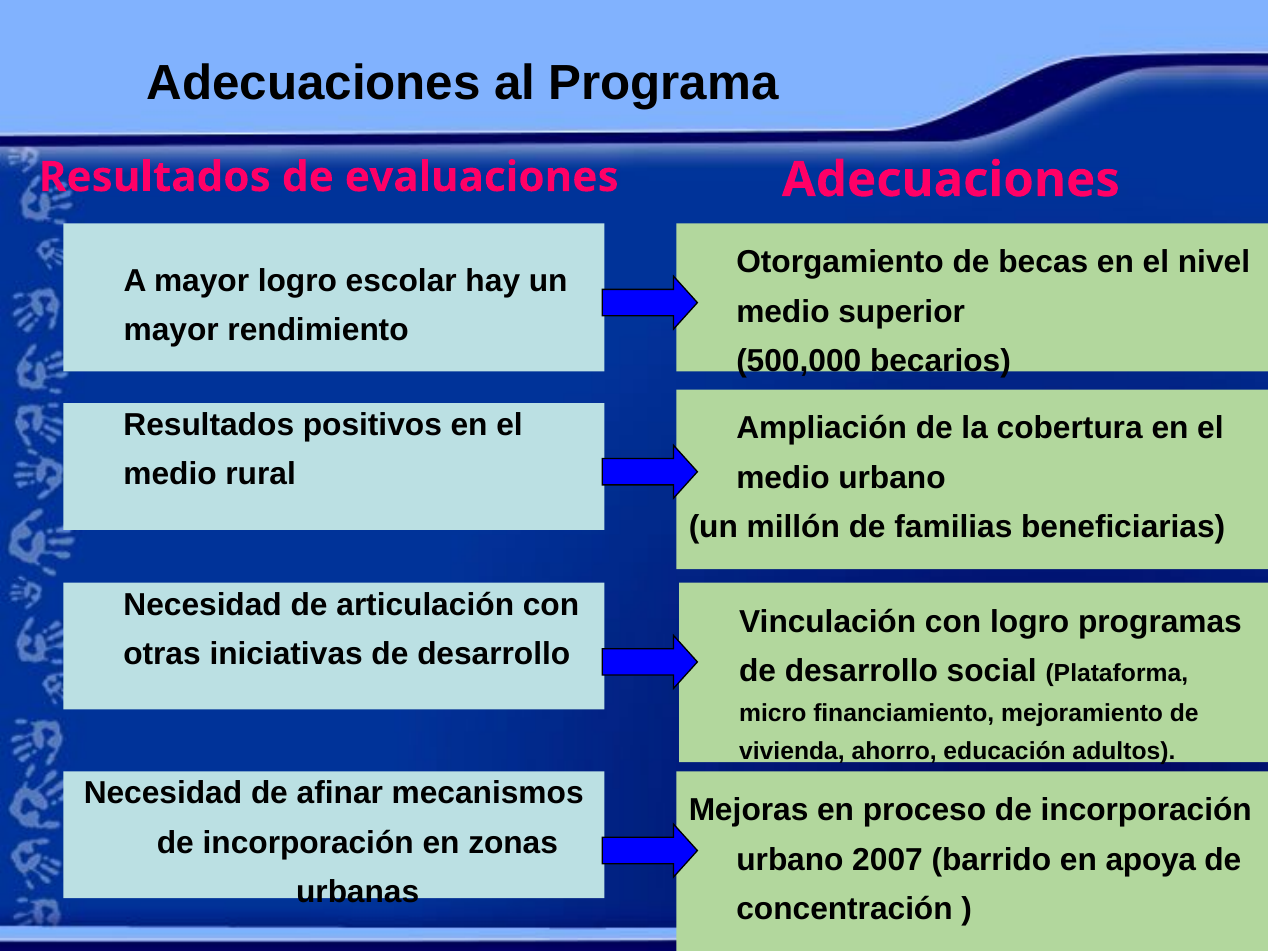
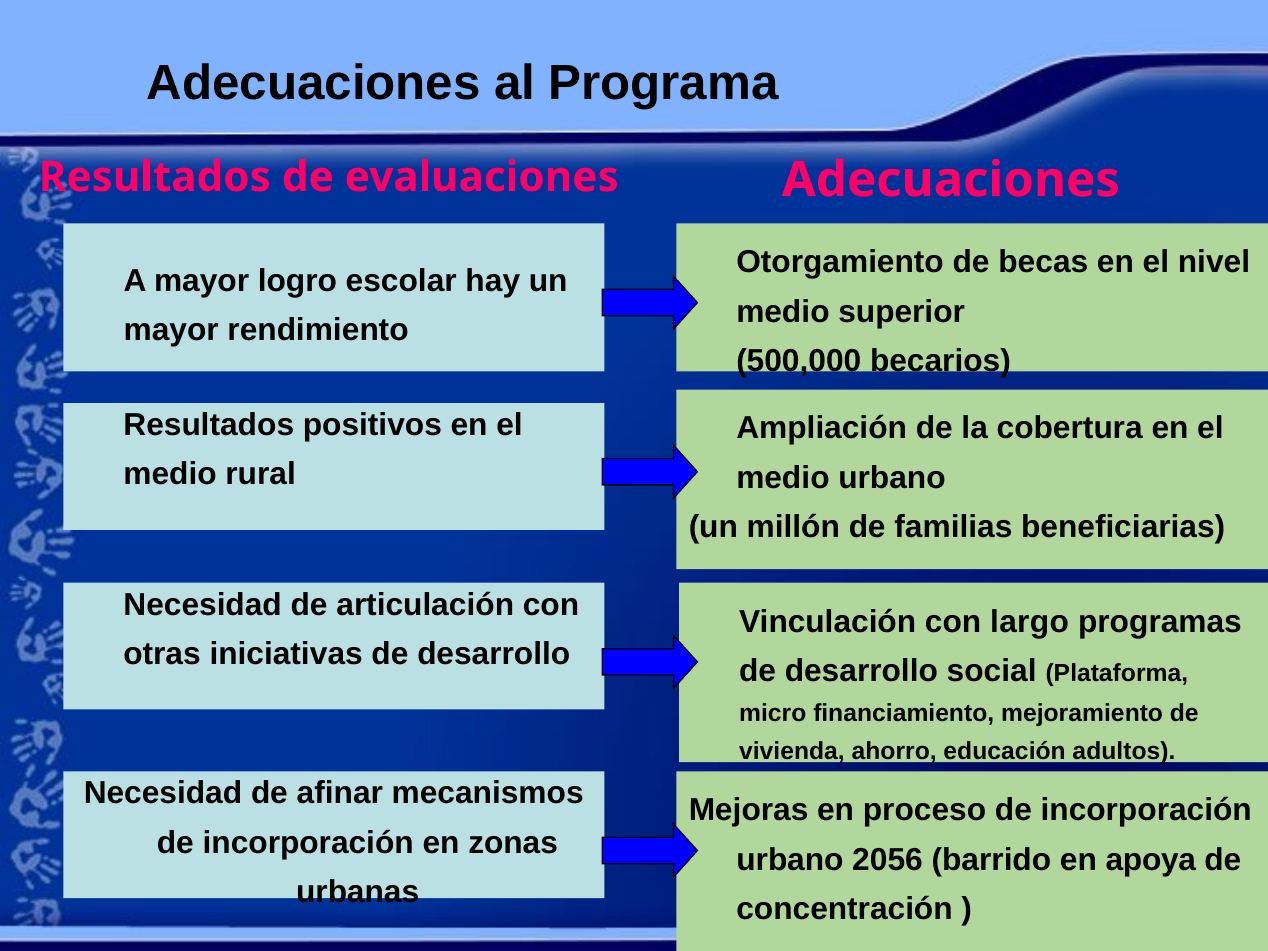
con logro: logro -> largo
2007: 2007 -> 2056
